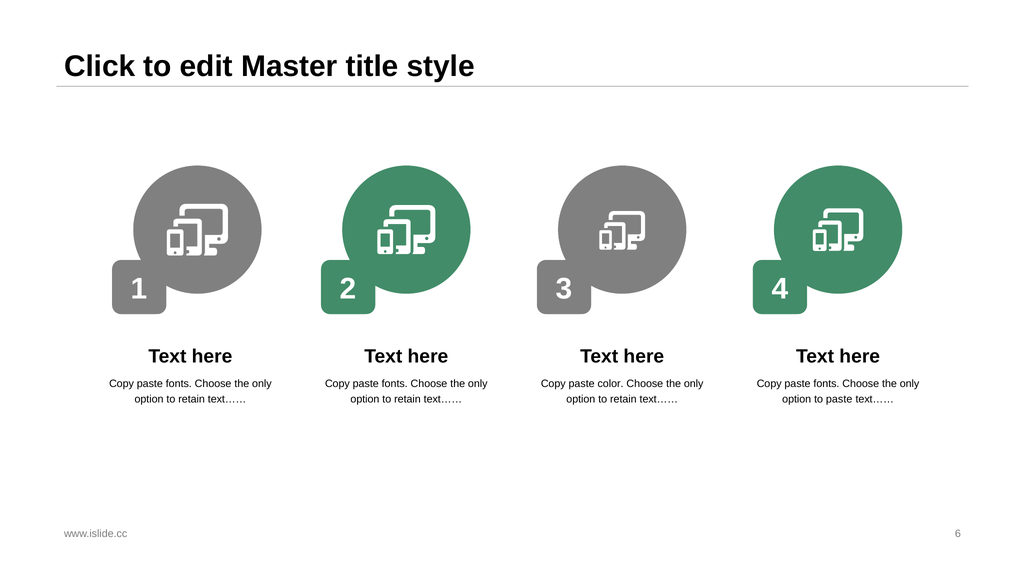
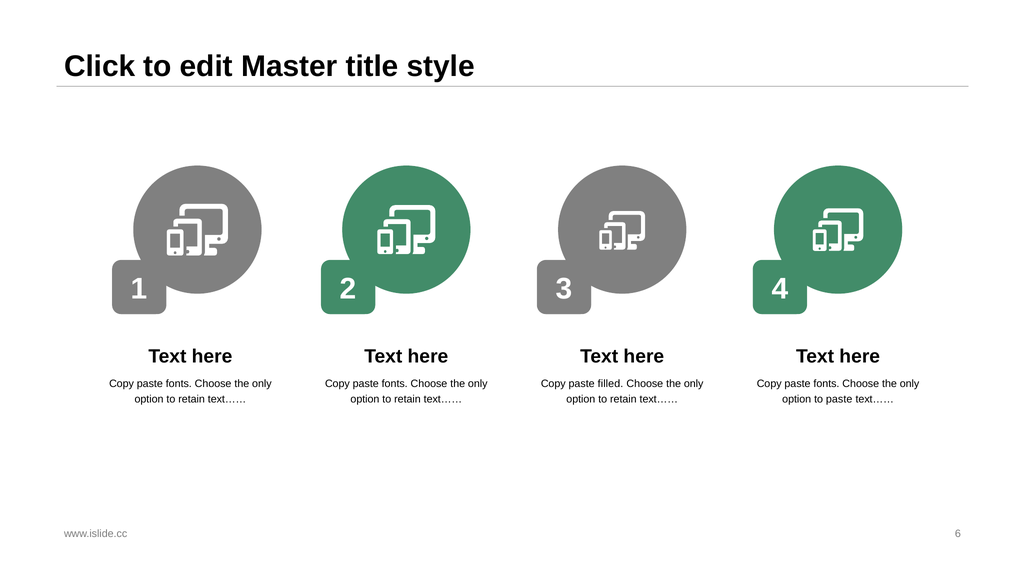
color: color -> filled
